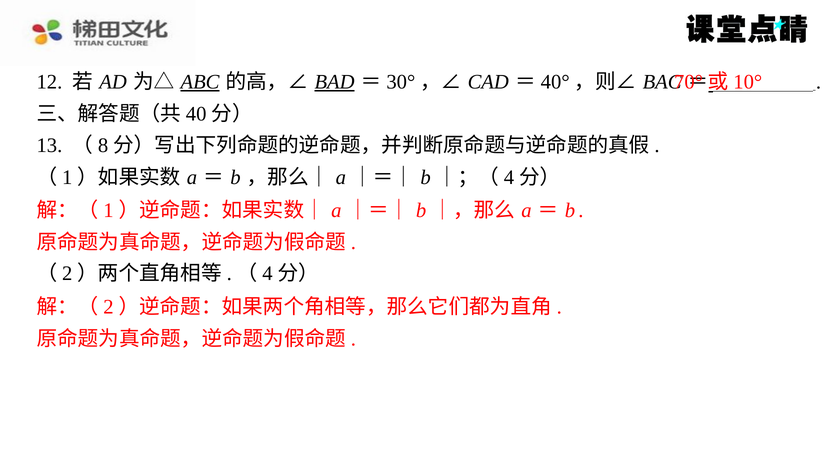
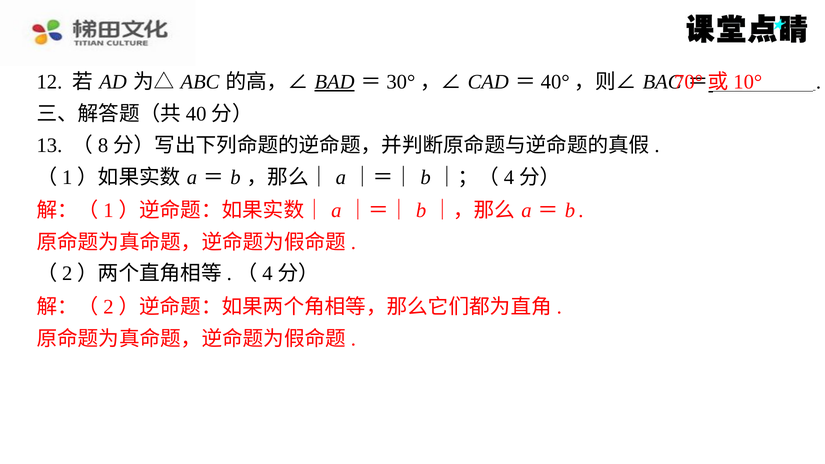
ABC underline: present -> none
